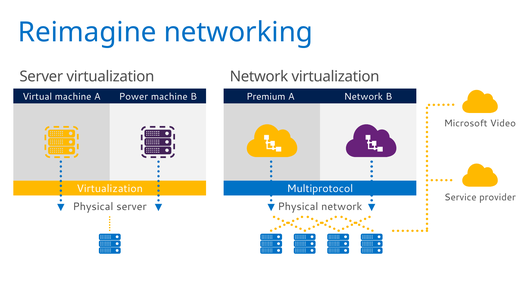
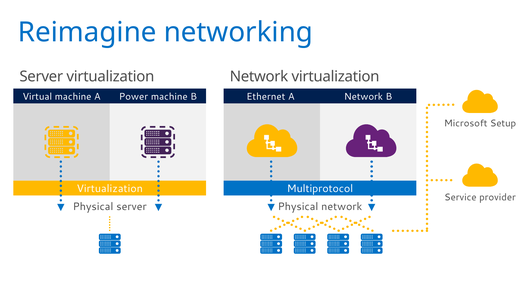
Premium: Premium -> Ethernet
Video: Video -> Setup
